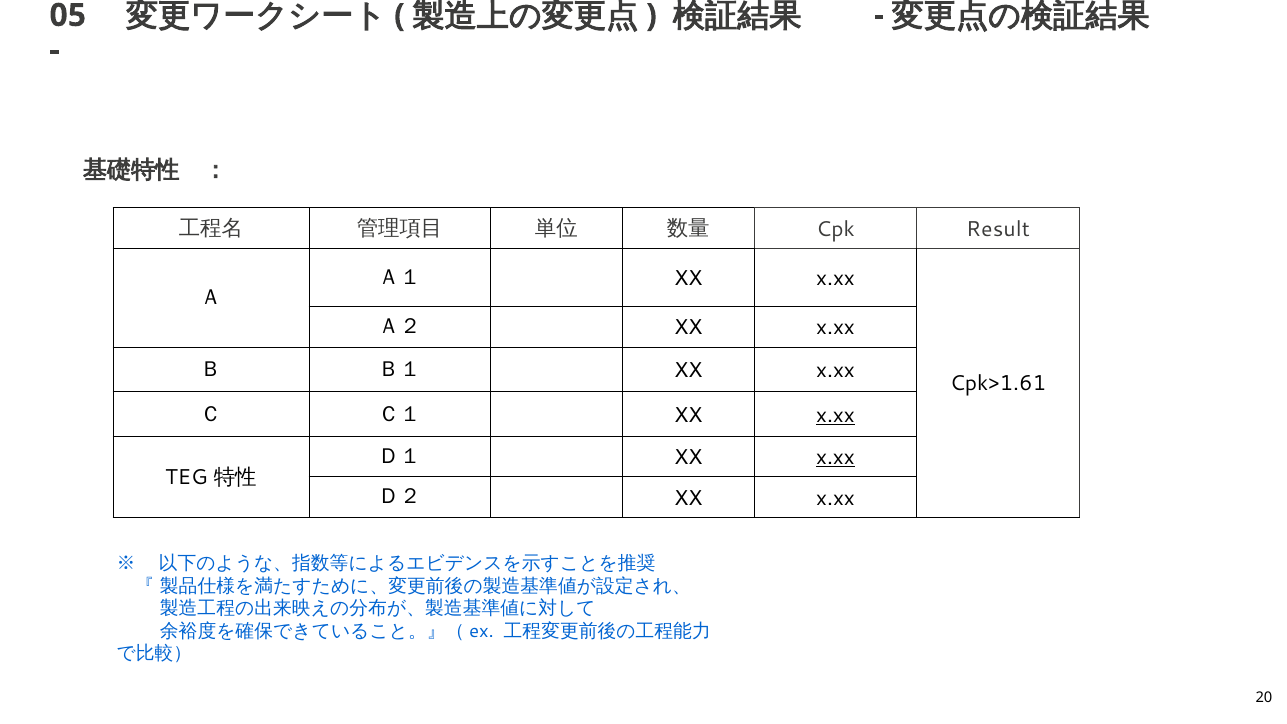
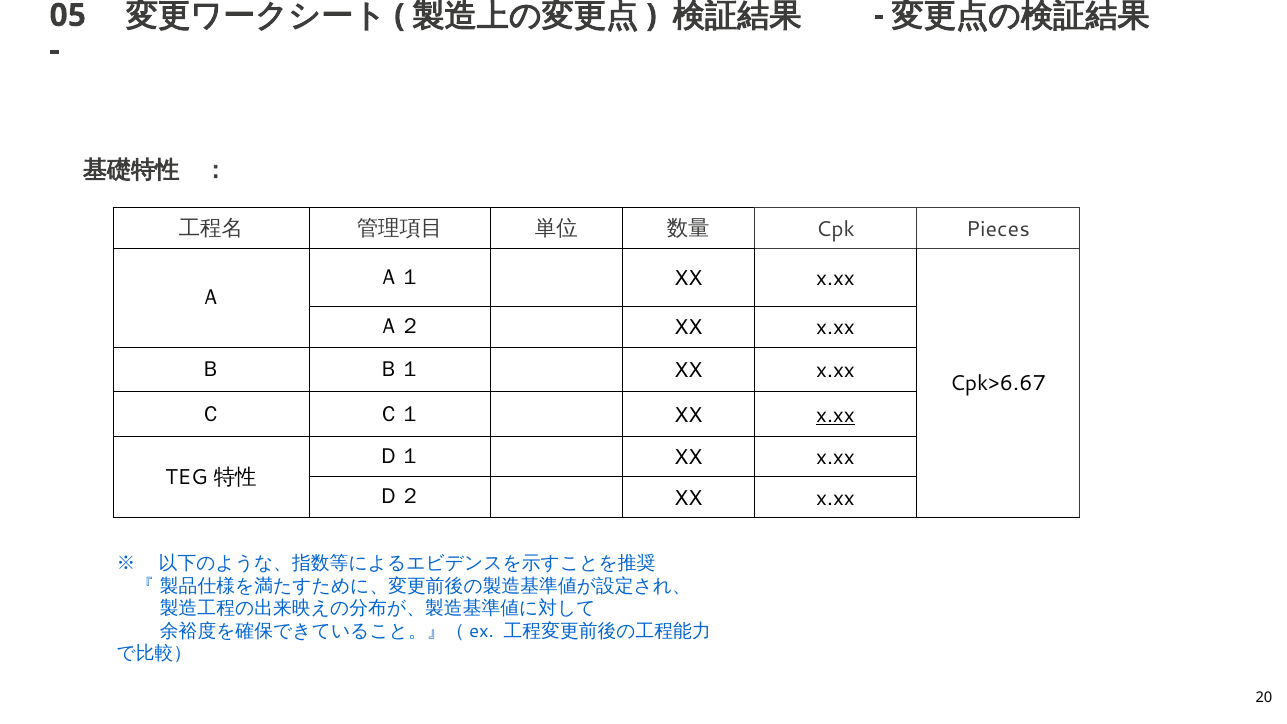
Result: Result -> Pieces
Cpk>1.61: Cpk>1.61 -> Cpk>6.67
x.xx at (835, 457) underline: present -> none
